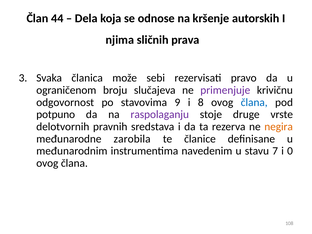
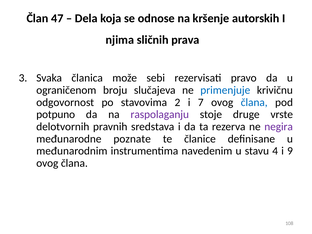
44: 44 -> 47
primenjuje colour: purple -> blue
9: 9 -> 2
8: 8 -> 7
negira colour: orange -> purple
zarobila: zarobila -> poznate
7: 7 -> 4
0: 0 -> 9
